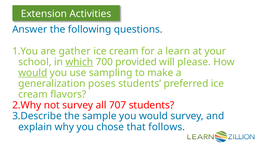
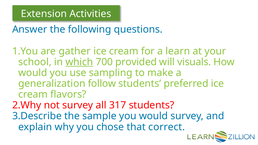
please: please -> visuals
would at (33, 73) underline: present -> none
poses: poses -> follow
707: 707 -> 317
follows: follows -> correct
